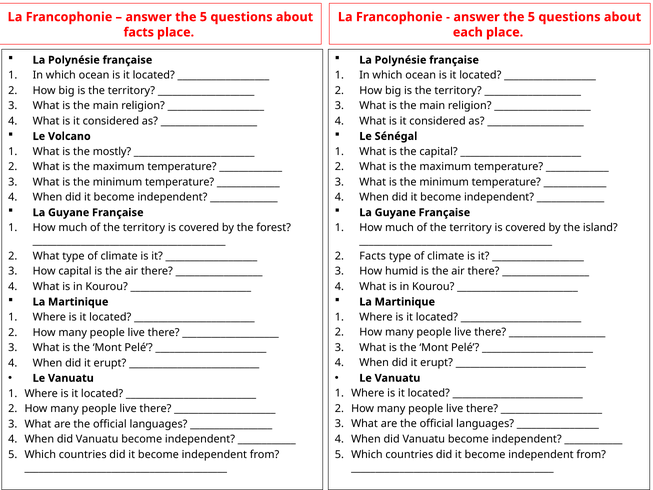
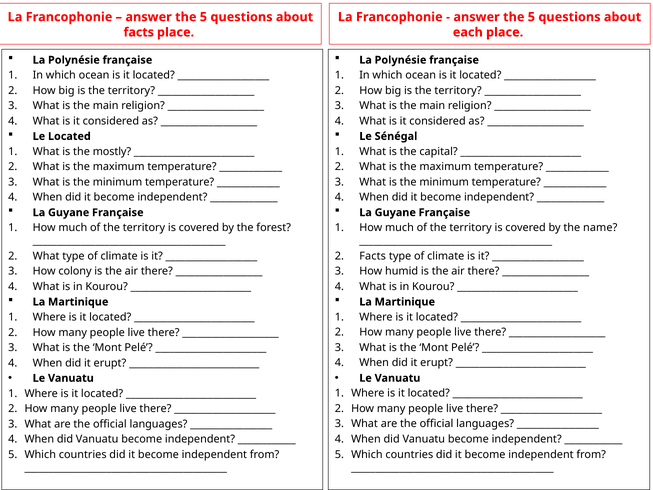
Le Volcano: Volcano -> Located
island: island -> name
How capital: capital -> colony
